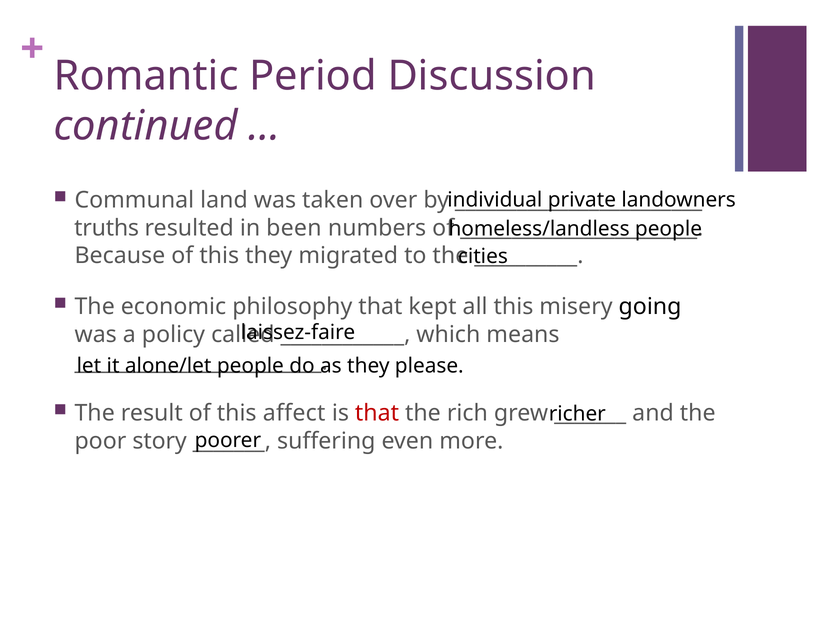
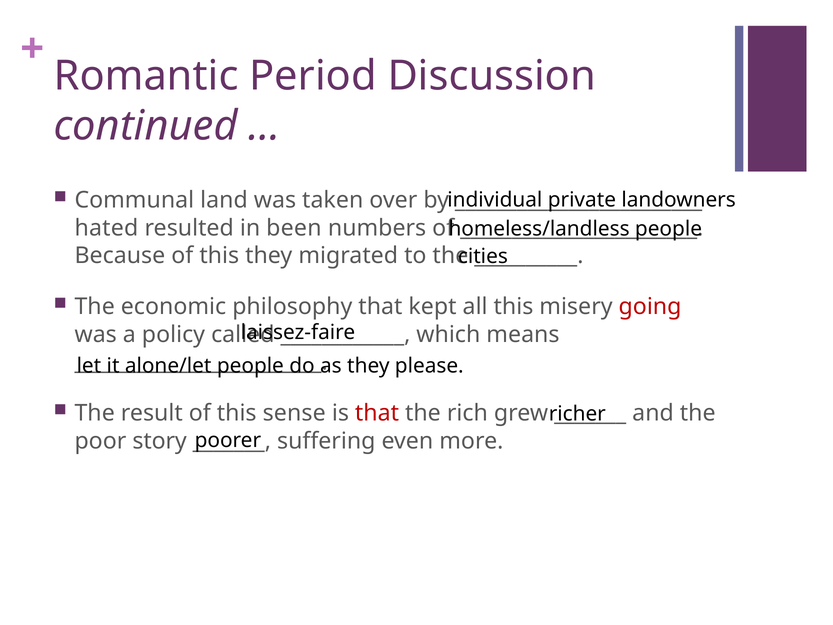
truths: truths -> hated
going colour: black -> red
affect: affect -> sense
